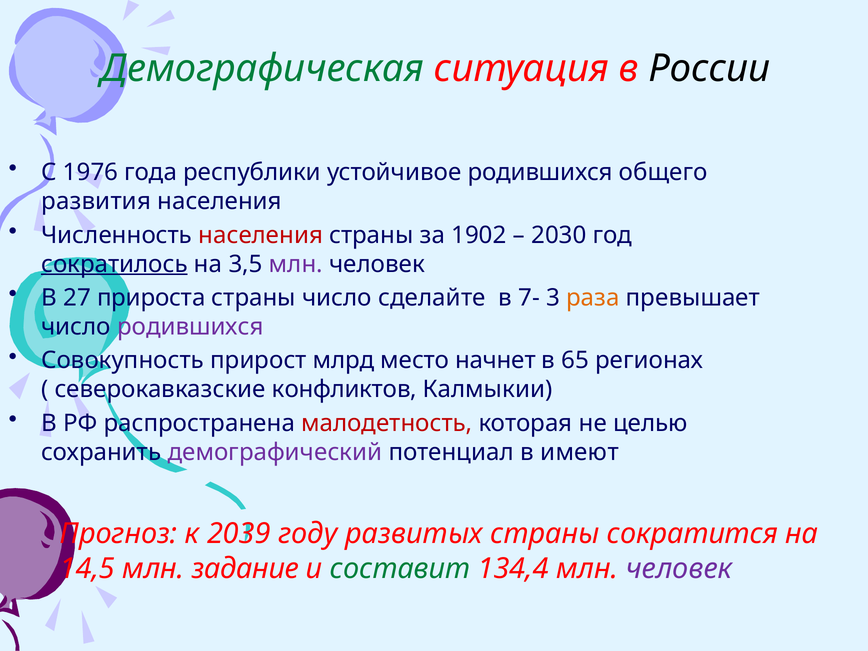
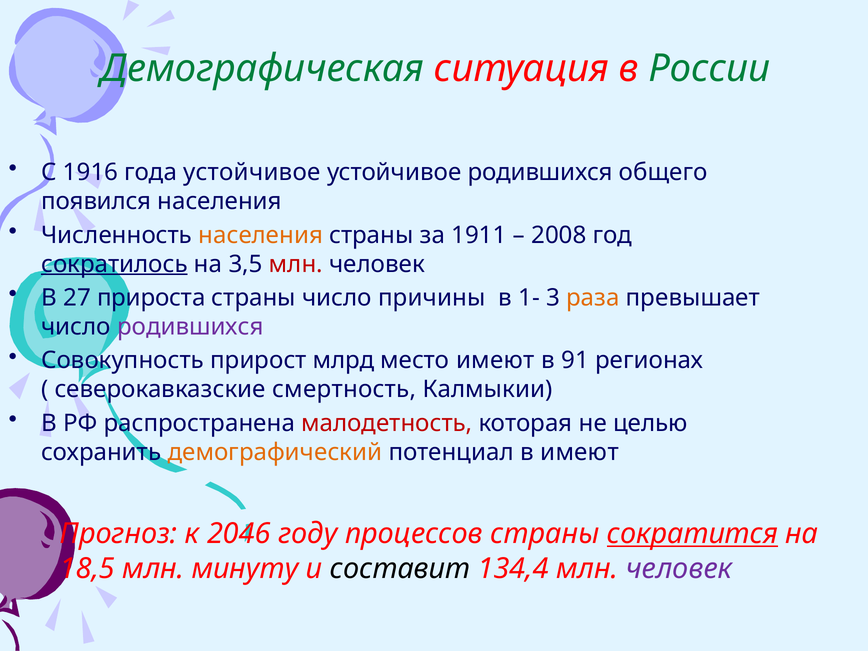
России colour: black -> green
1976: 1976 -> 1916
года республики: республики -> устойчивое
развития: развития -> появился
населения at (261, 235) colour: red -> orange
1902: 1902 -> 1911
2030: 2030 -> 2008
млн at (296, 264) colour: purple -> red
сделайте: сделайте -> причины
7-: 7- -> 1-
место начнет: начнет -> имеют
65: 65 -> 91
конфликтов: конфликтов -> смертность
демографический colour: purple -> orange
2039: 2039 -> 2046
развитых: развитых -> процессов
сократится underline: none -> present
14,5: 14,5 -> 18,5
задание: задание -> минуту
составит colour: green -> black
